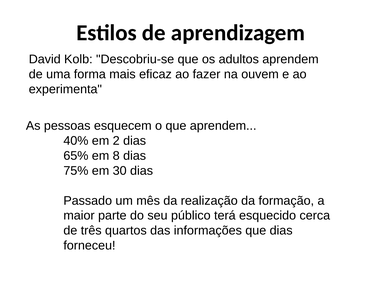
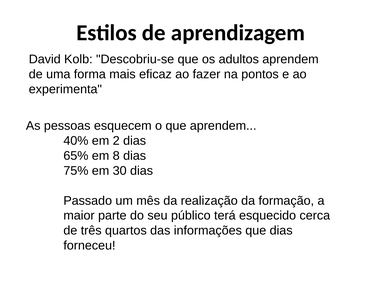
ouvem: ouvem -> pontos
